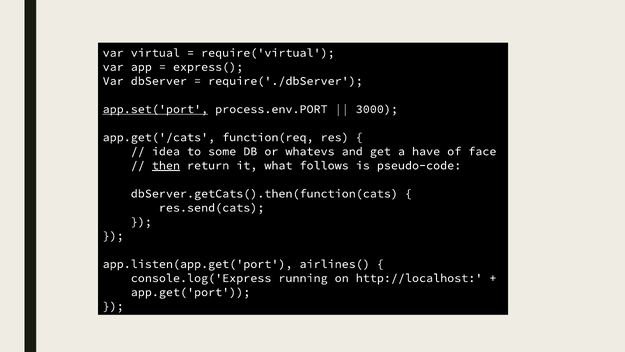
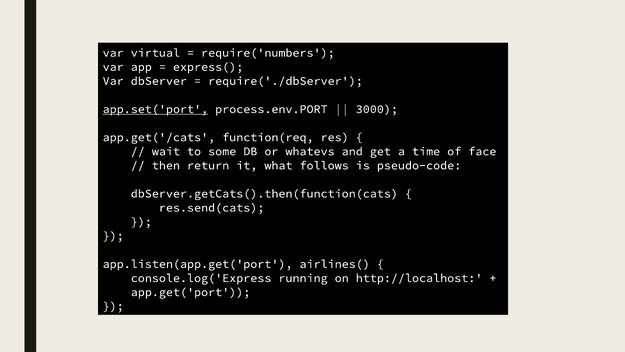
require('virtual: require('virtual -> require('numbers
idea: idea -> wait
have: have -> time
then underline: present -> none
